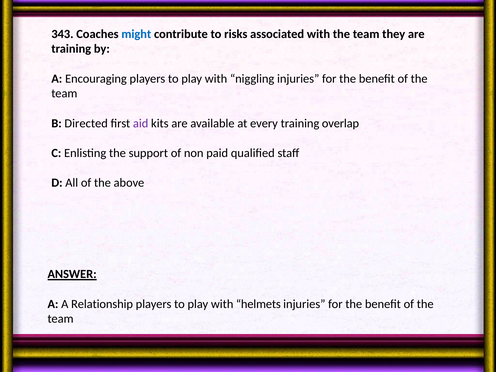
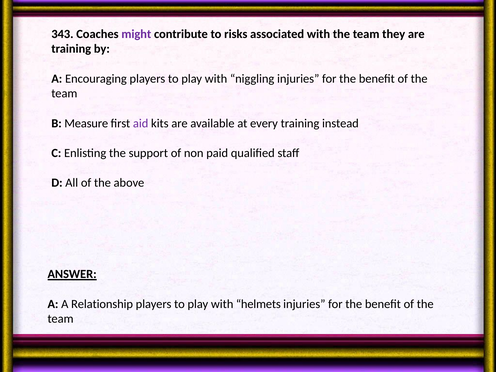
might colour: blue -> purple
Directed: Directed -> Measure
overlap: overlap -> instead
